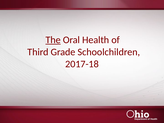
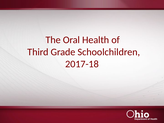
The underline: present -> none
